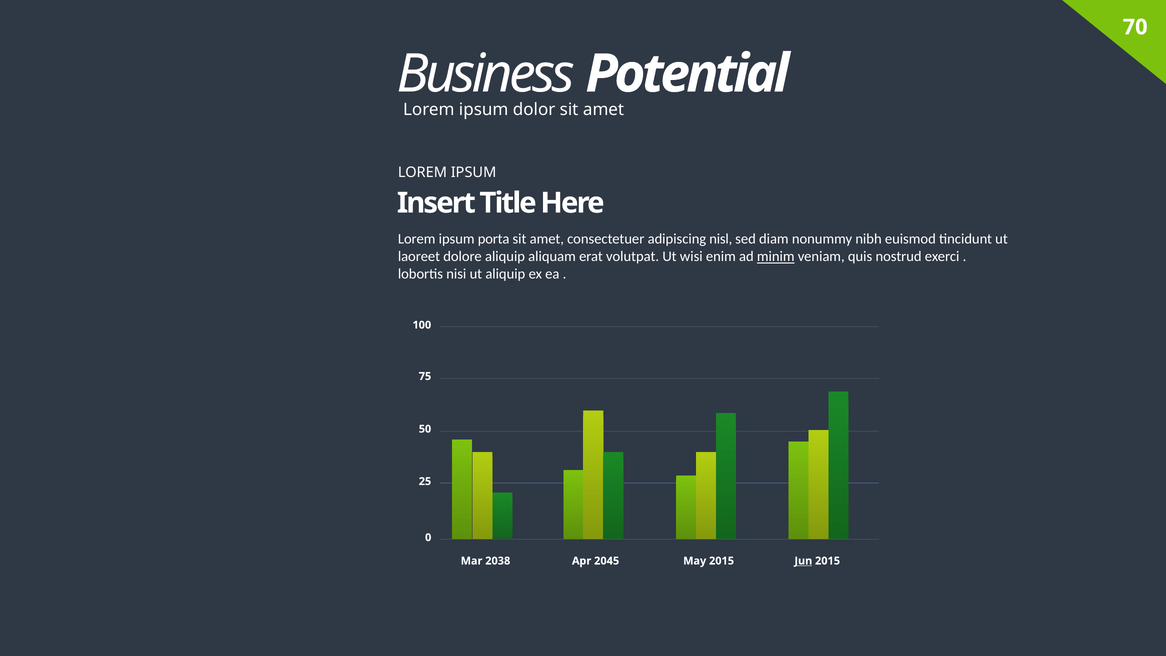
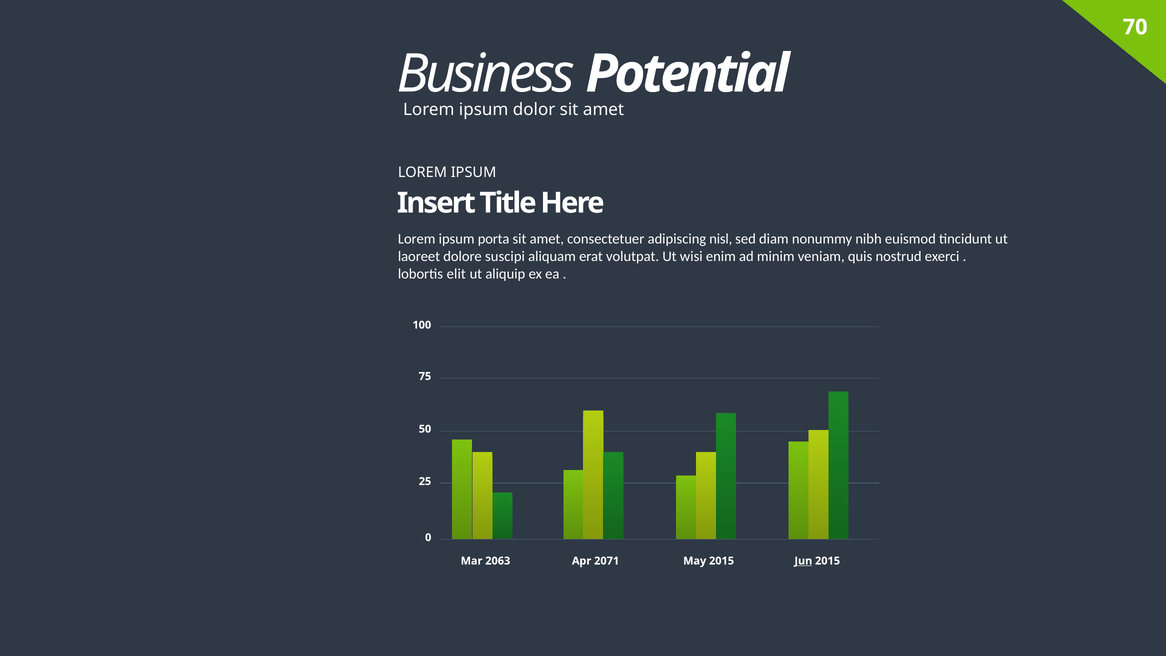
dolore aliquip: aliquip -> suscipi
minim underline: present -> none
nisi: nisi -> elit
2038: 2038 -> 2063
2045: 2045 -> 2071
